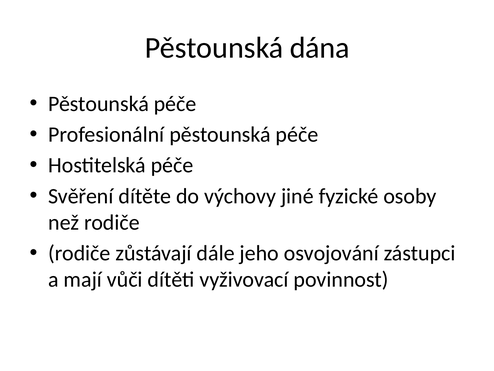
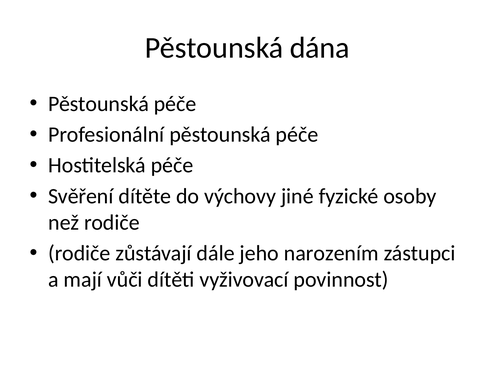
osvojování: osvojování -> narozením
